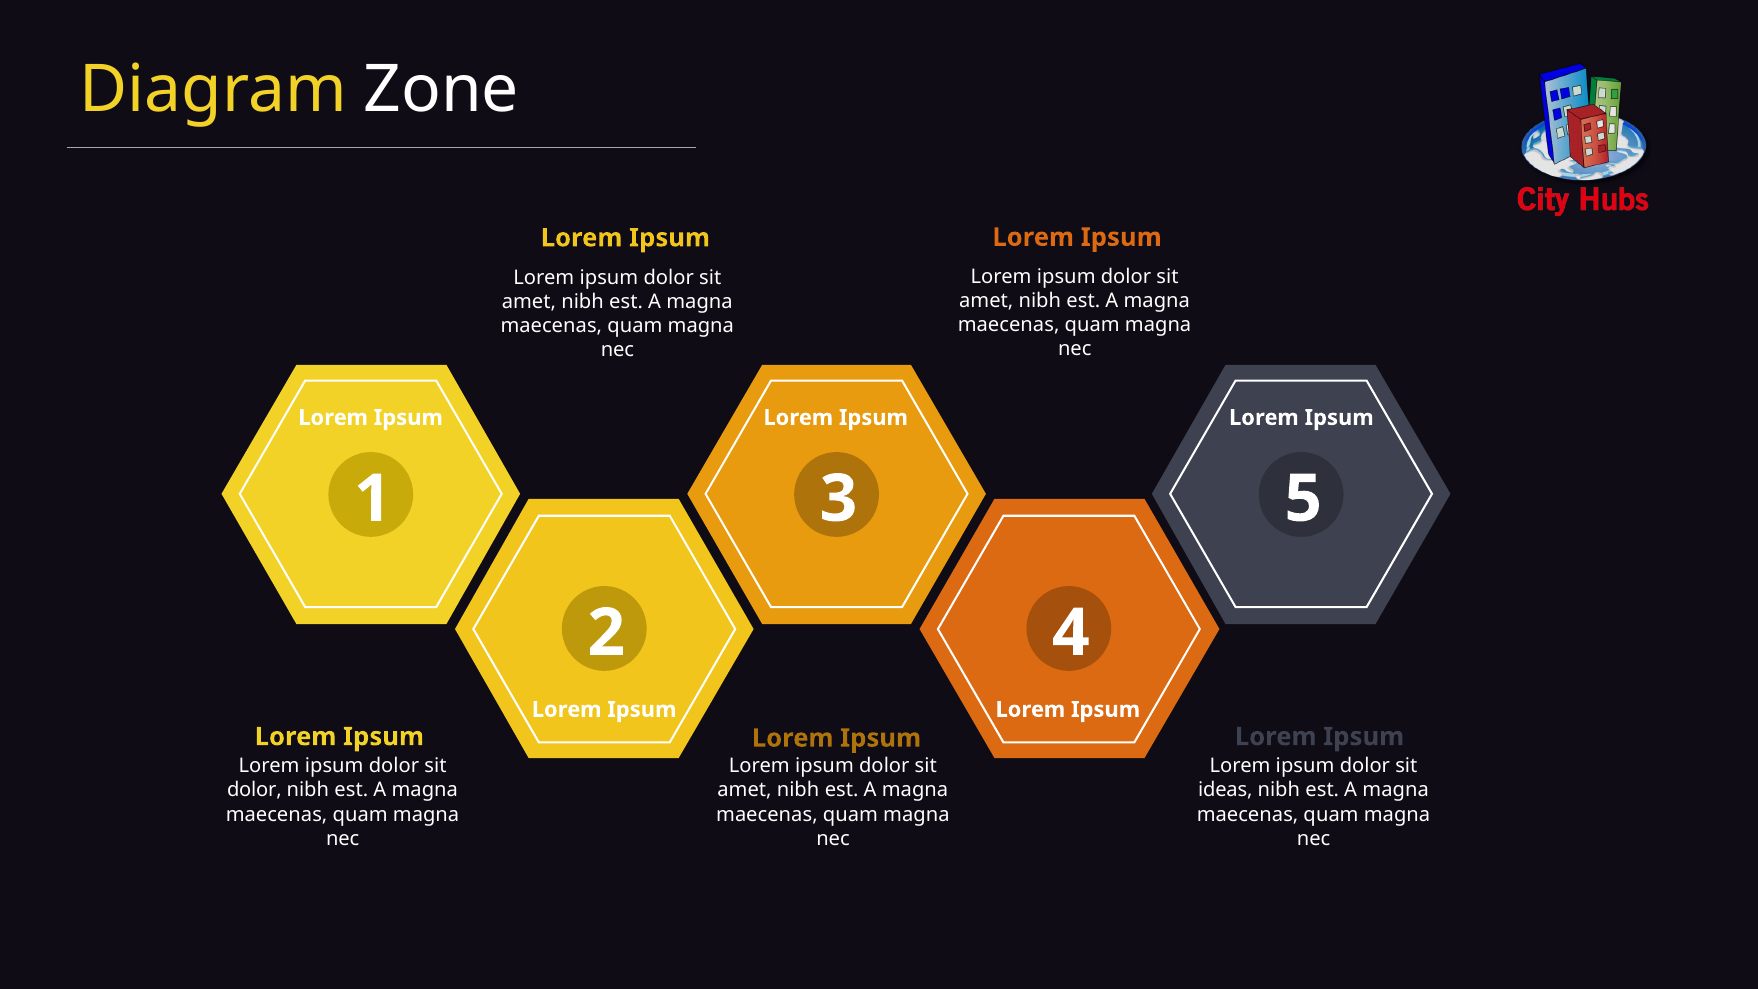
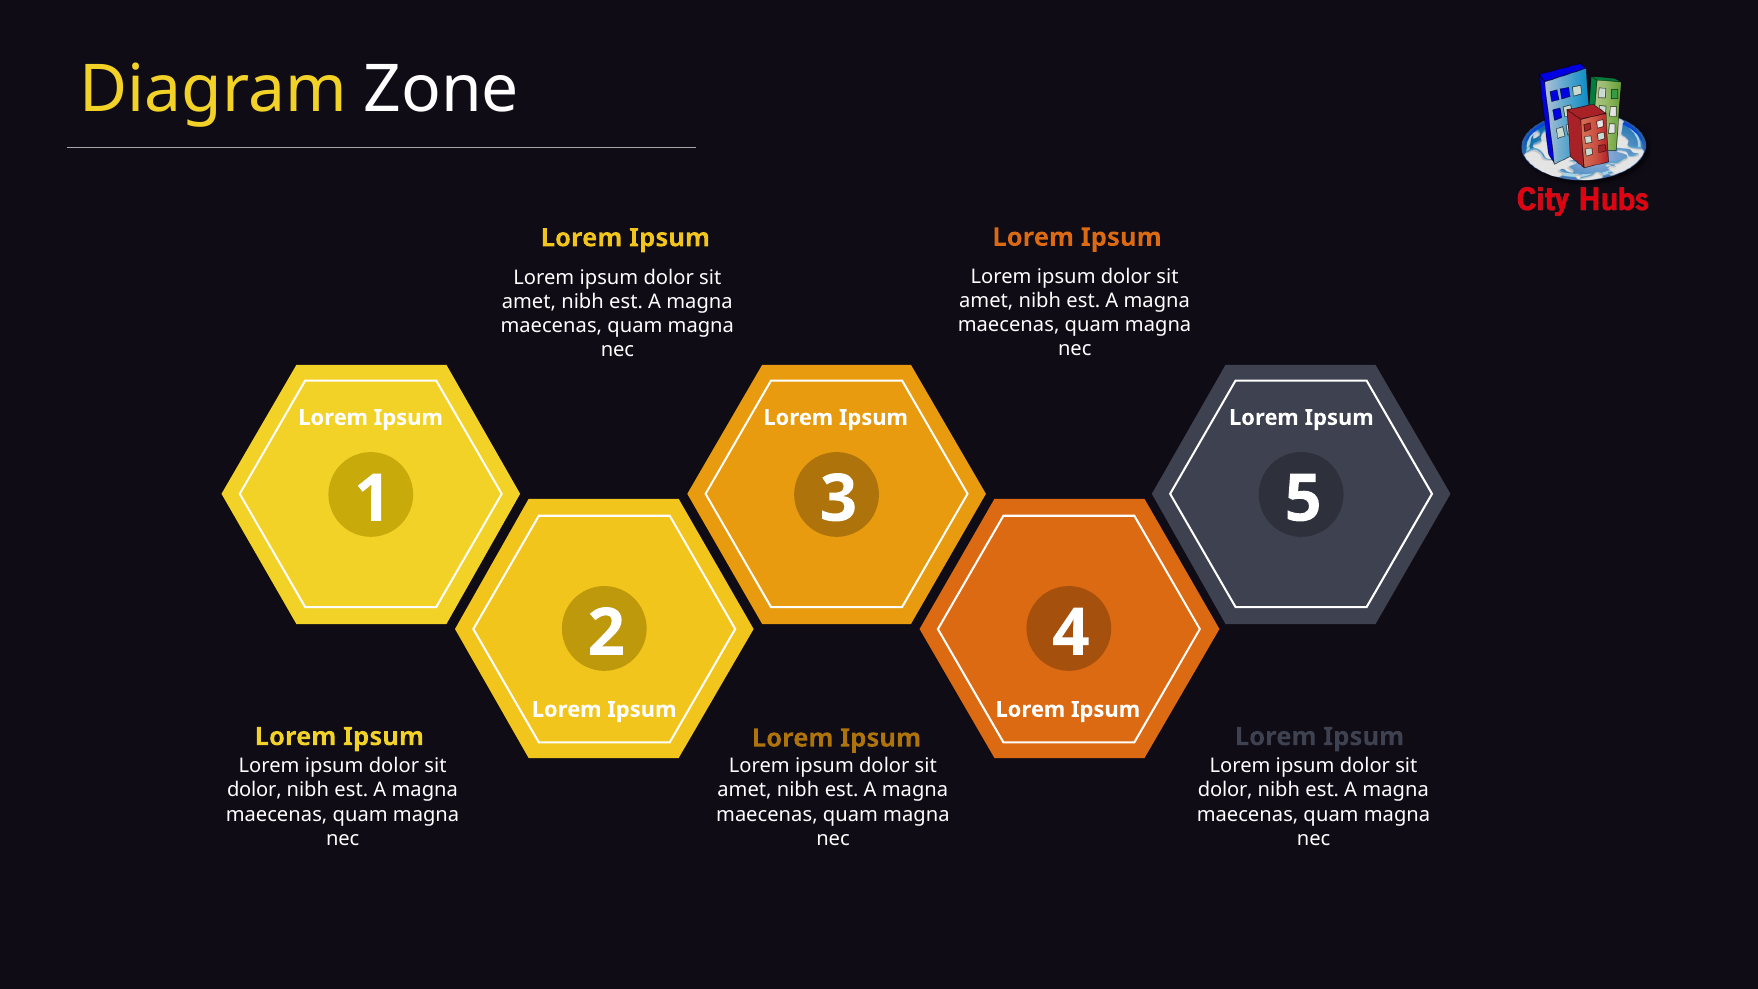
ideas at (1225, 790): ideas -> dolor
